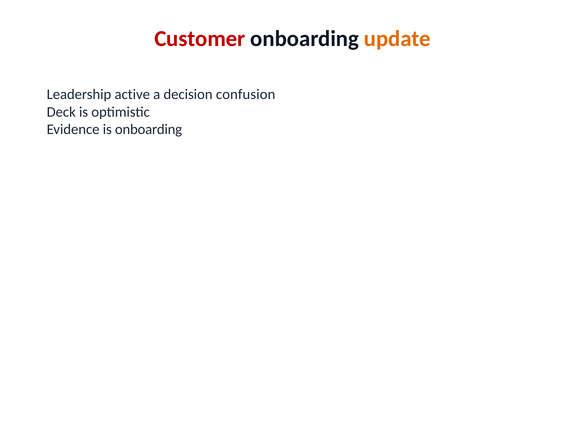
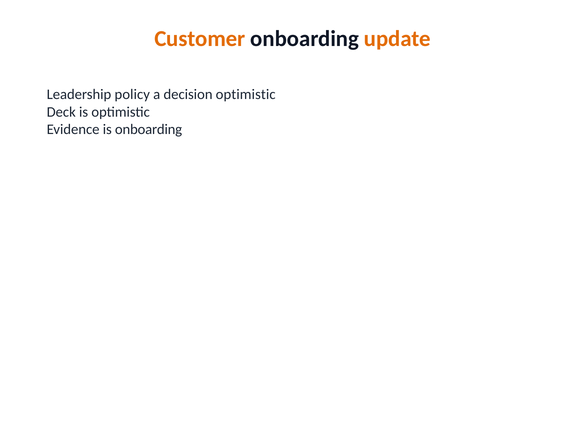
Customer colour: red -> orange
active: active -> policy
decision confusion: confusion -> optimistic
